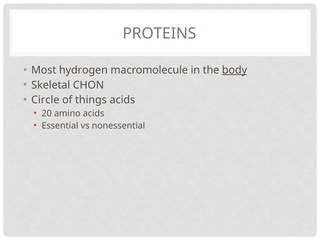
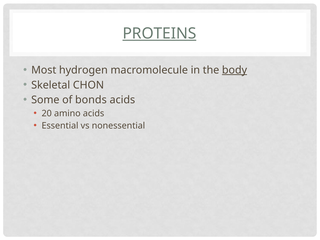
PROTEINS underline: none -> present
Circle: Circle -> Some
things: things -> bonds
